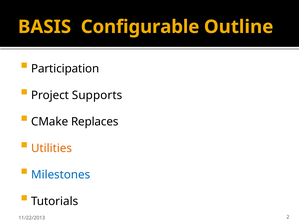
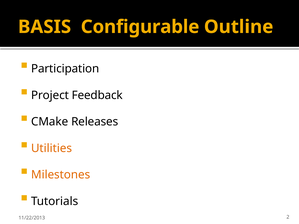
Supports: Supports -> Feedback
Replaces: Replaces -> Releases
Milestones colour: blue -> orange
